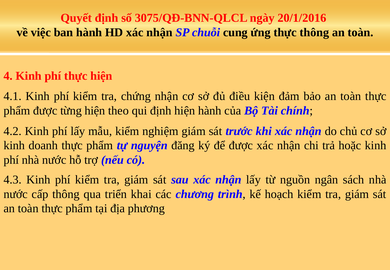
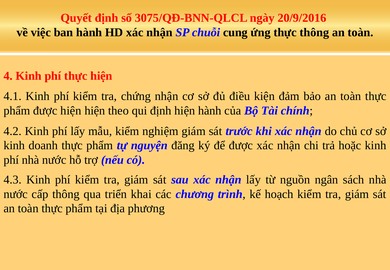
20/1/2016: 20/1/2016 -> 20/9/2016
được từng: từng -> hiện
